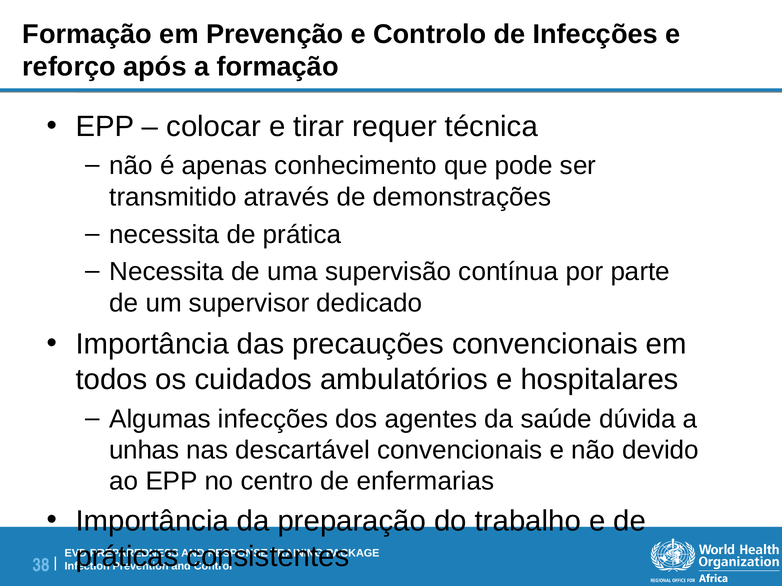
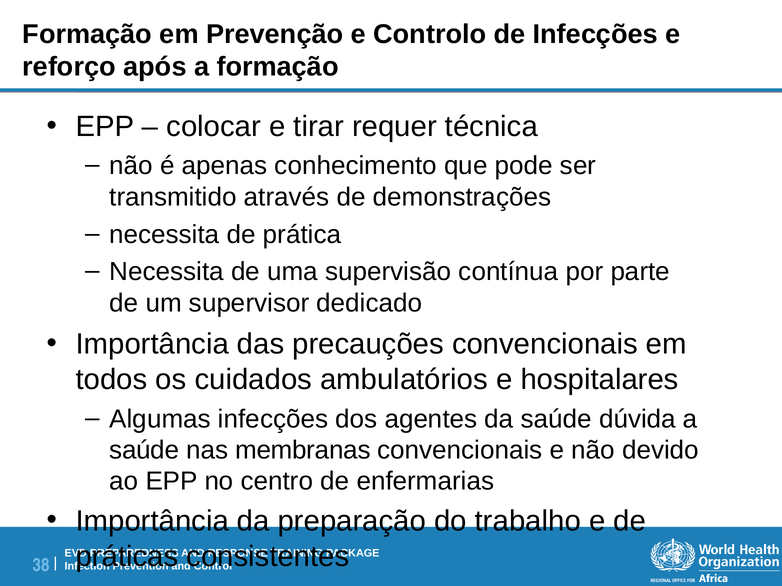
unhas at (144, 451): unhas -> saúde
descartável: descartável -> membranas
